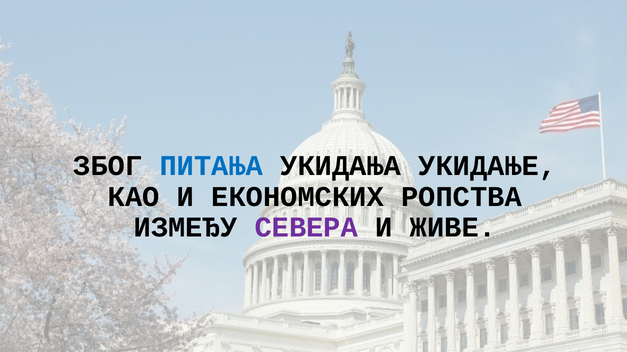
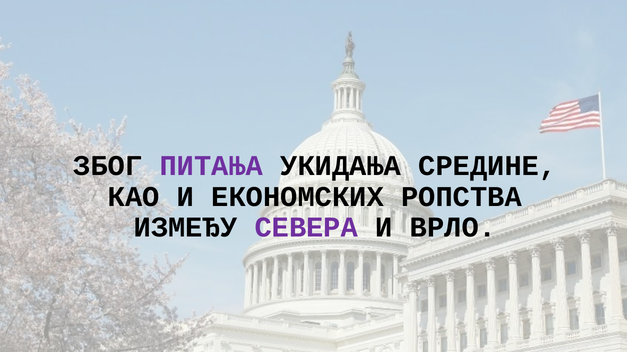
ПИТАЊА colour: blue -> purple
УКИДАЊЕ: УКИДАЊЕ -> СРЕДИНЕ
ЖИВЕ: ЖИВЕ -> ВРЛО
